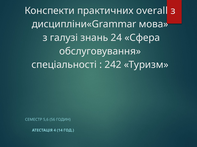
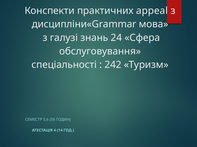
overall: overall -> appeal
